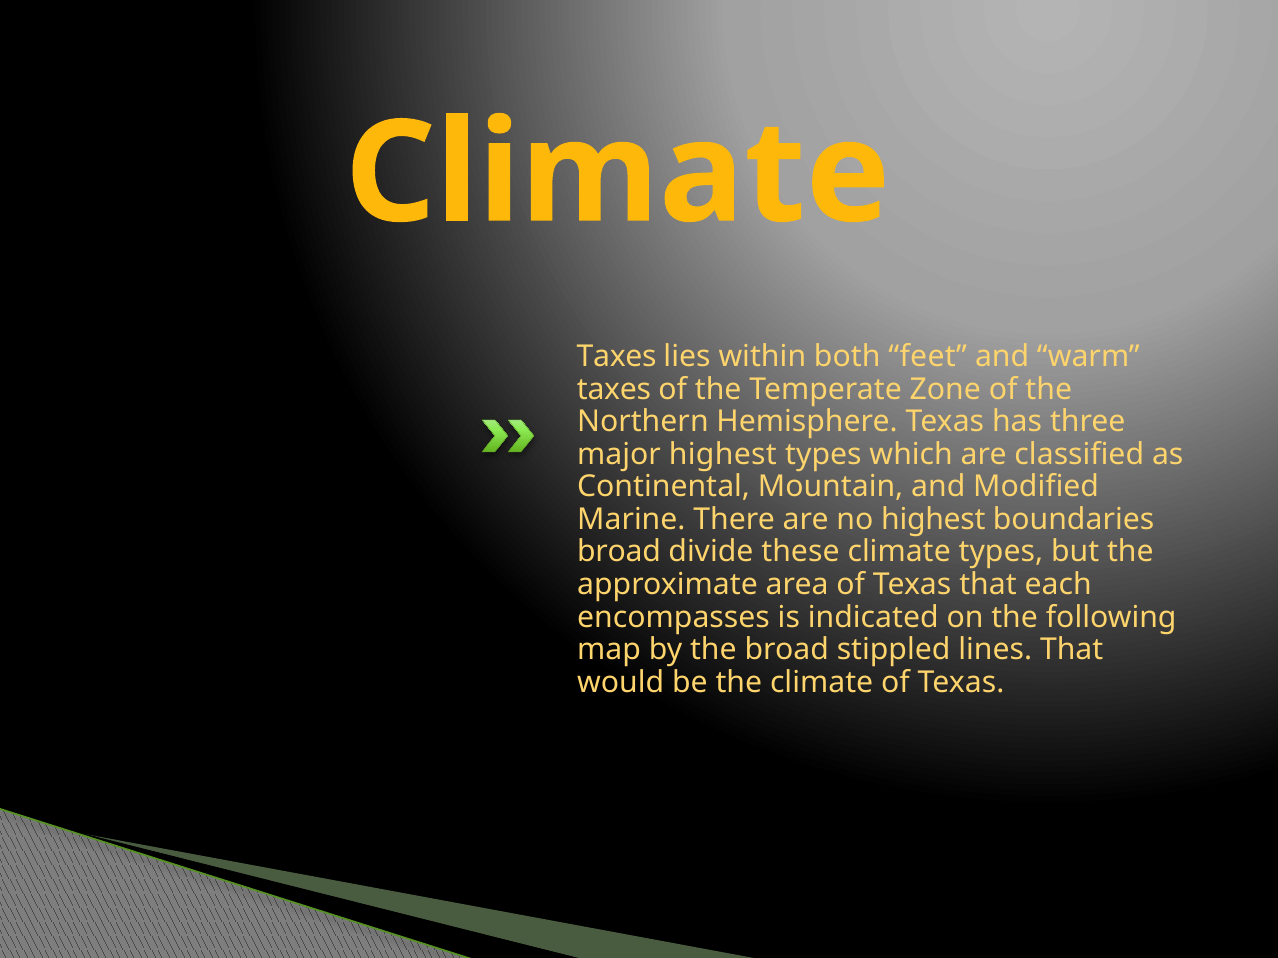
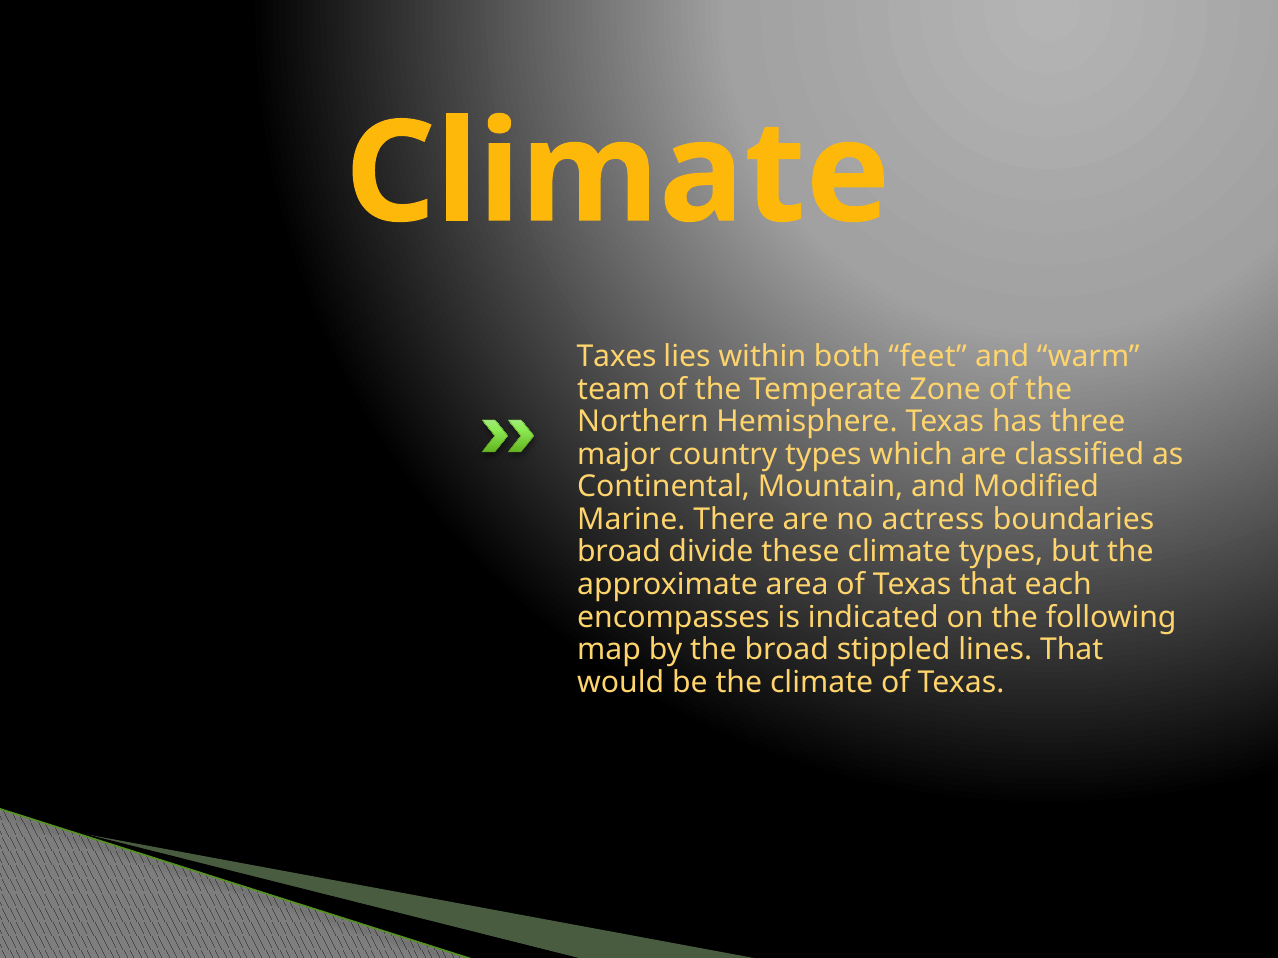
taxes at (614, 389): taxes -> team
major highest: highest -> country
no highest: highest -> actress
